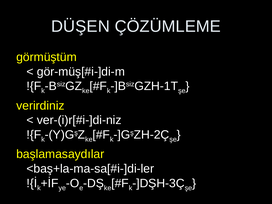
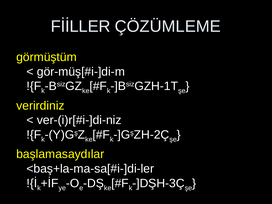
DÜŞEN: DÜŞEN -> FİİLLER
